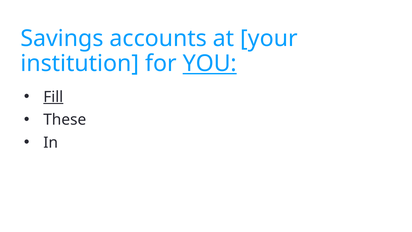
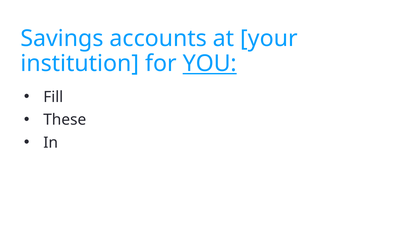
Fill underline: present -> none
